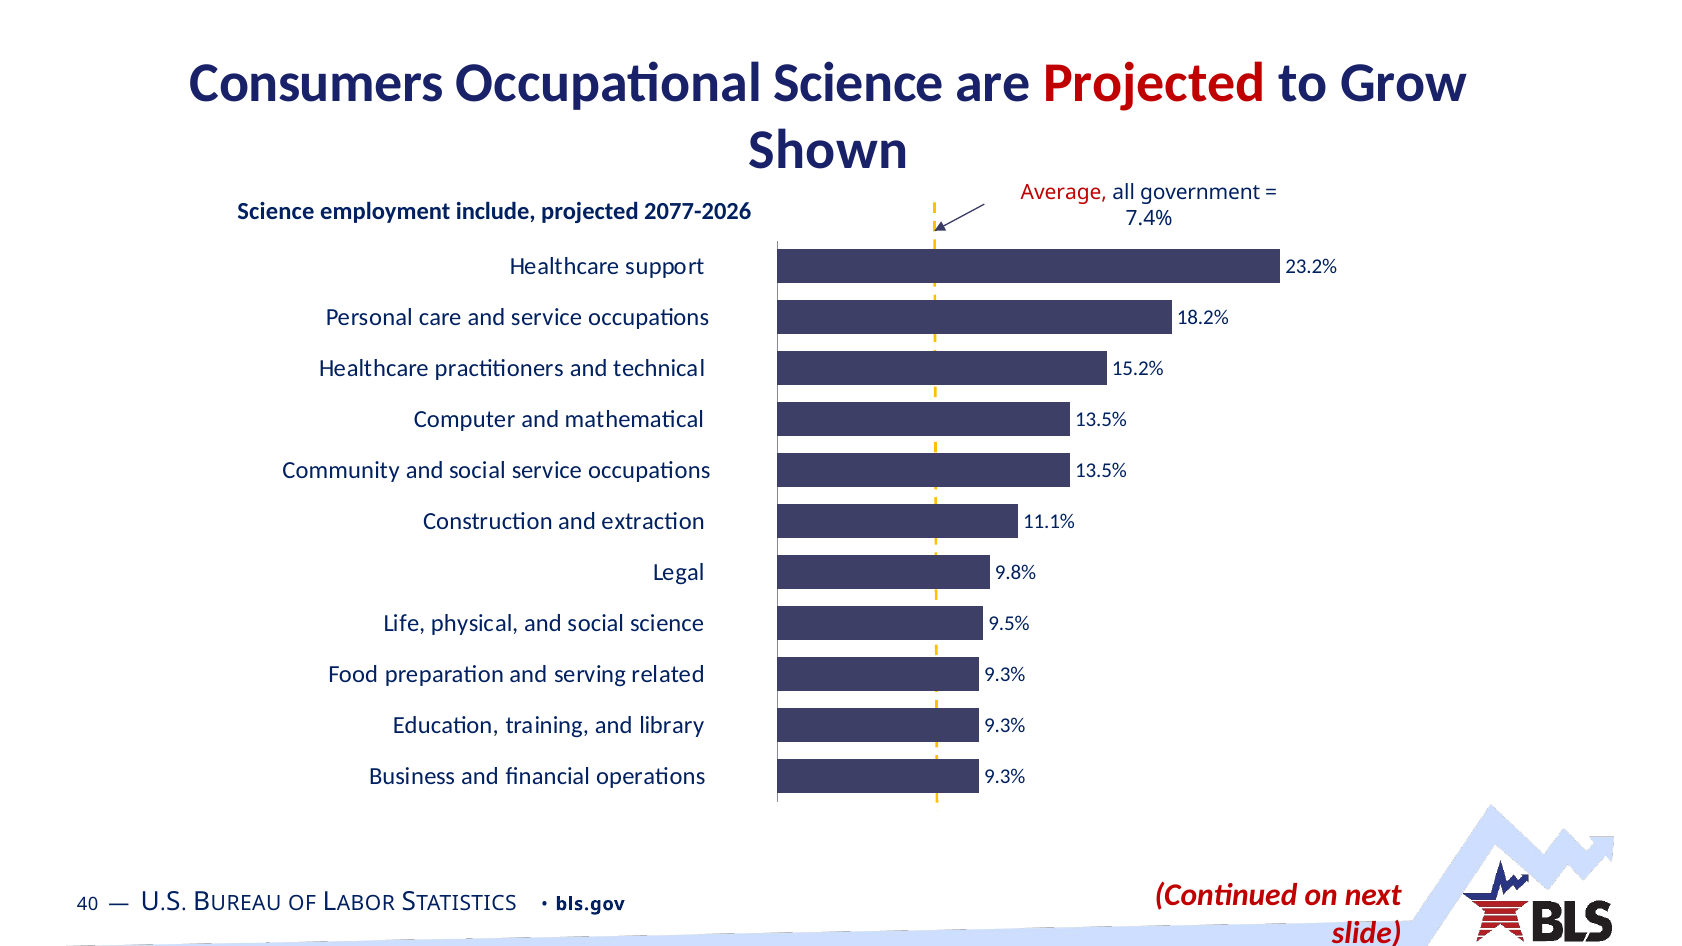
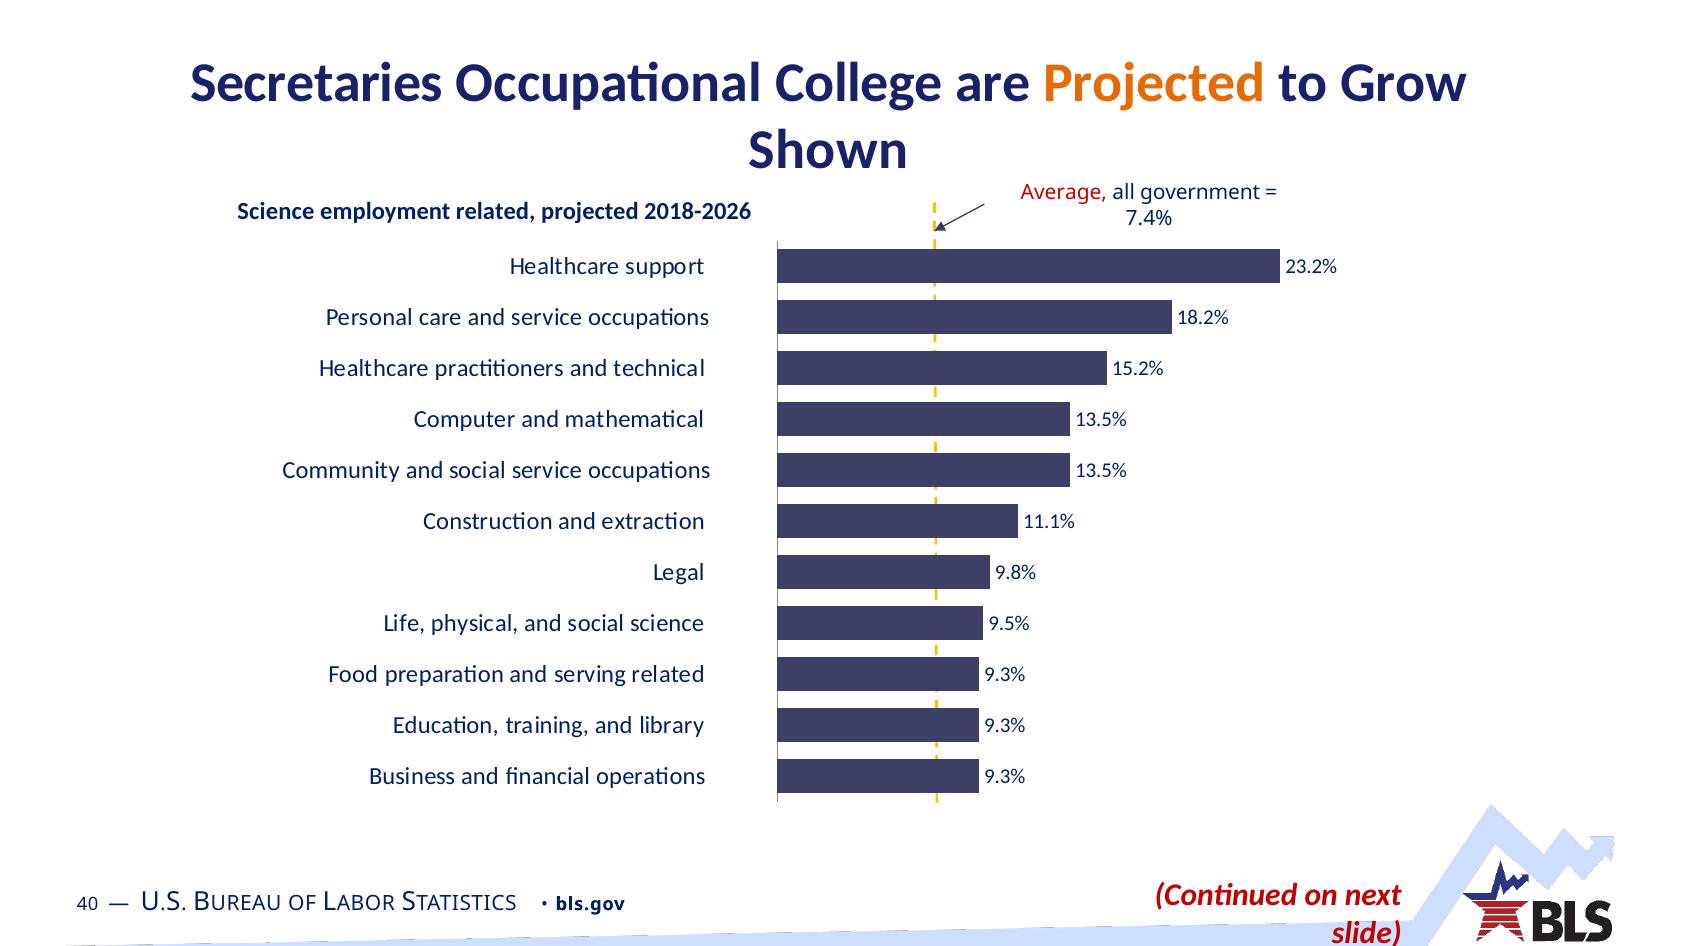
Consumers: Consumers -> Secretaries
Occupational Science: Science -> College
Projected at (1154, 83) colour: red -> orange
employment include: include -> related
2077-2026: 2077-2026 -> 2018-2026
